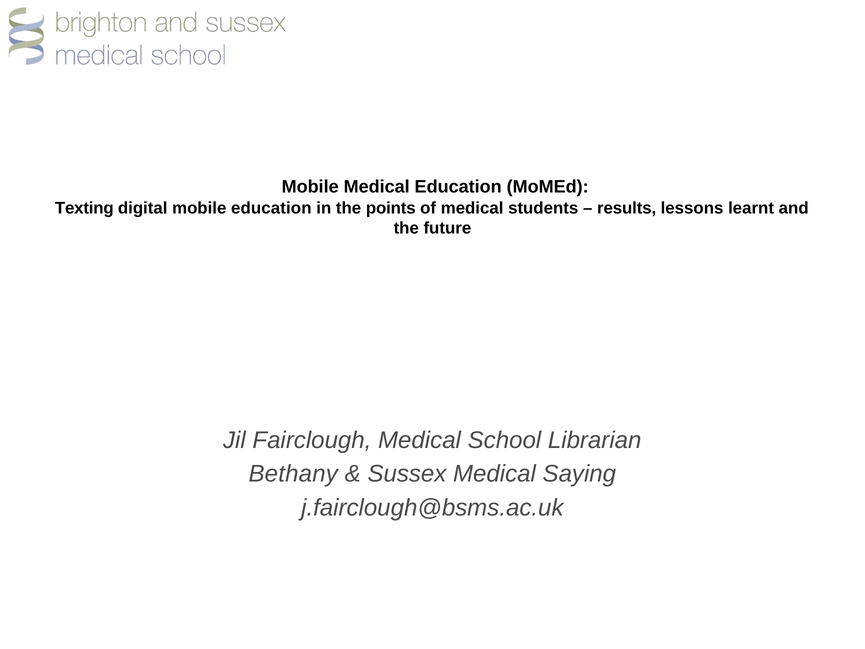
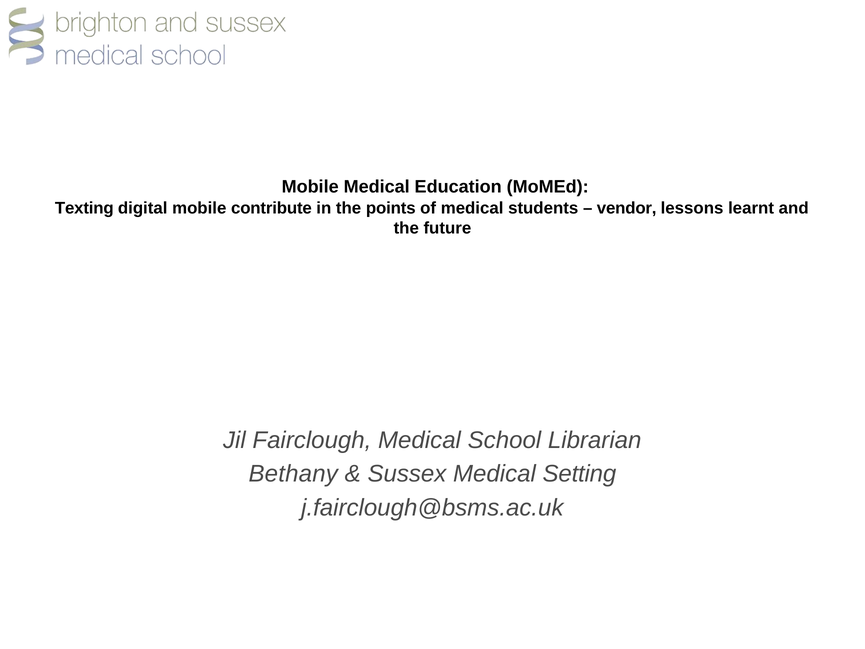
mobile education: education -> contribute
results: results -> vendor
Saying: Saying -> Setting
